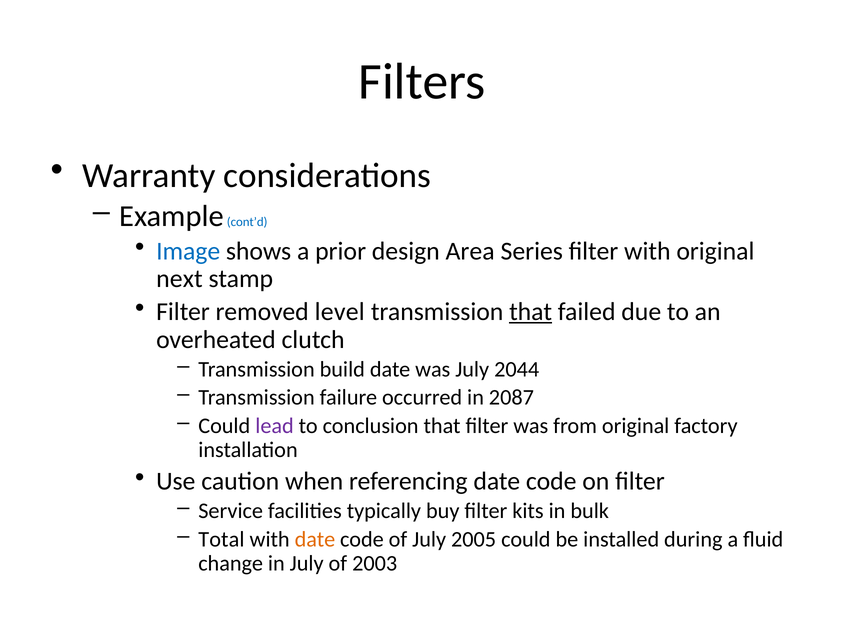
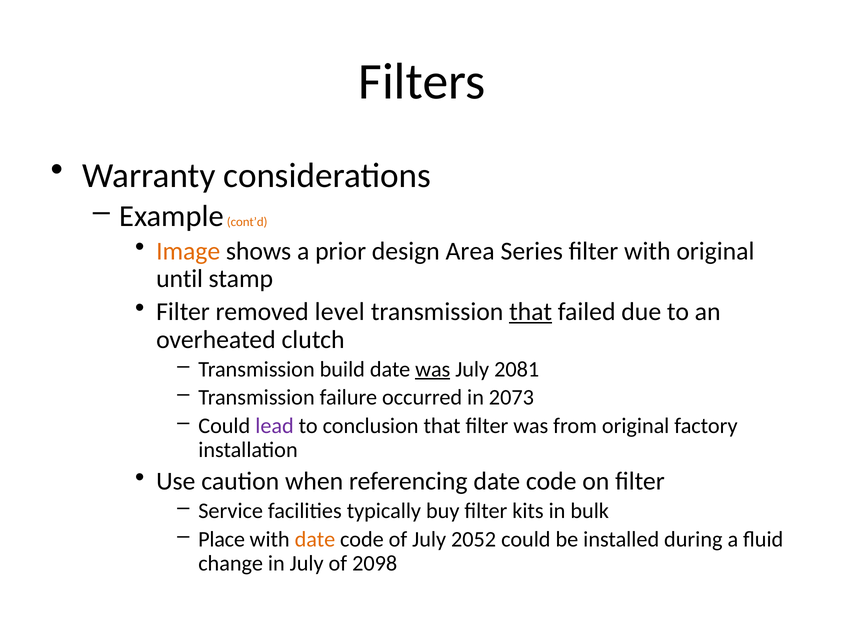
cont’d colour: blue -> orange
Image colour: blue -> orange
next: next -> until
was at (433, 369) underline: none -> present
2044: 2044 -> 2081
2087: 2087 -> 2073
Total: Total -> Place
2005: 2005 -> 2052
2003: 2003 -> 2098
